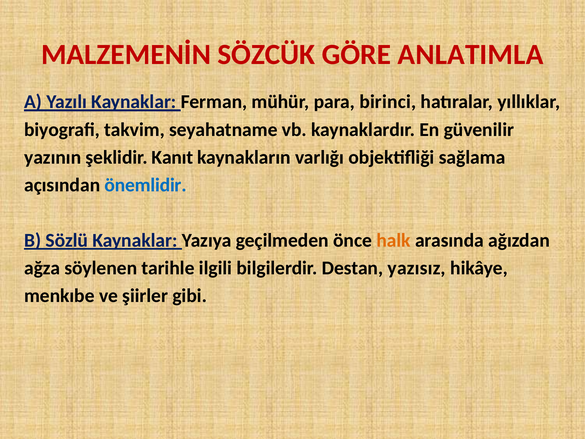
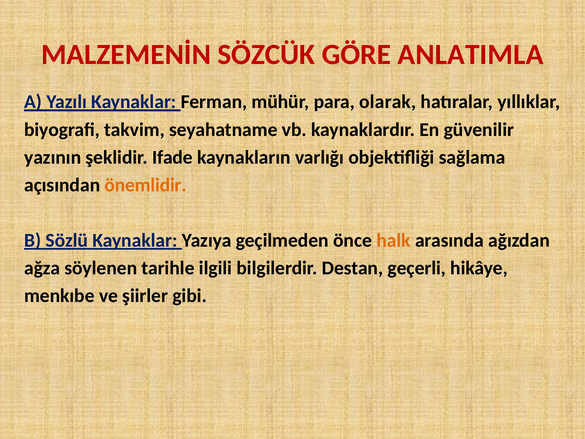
birinci: birinci -> olarak
Kanıt: Kanıt -> Ifade
önemlidir colour: blue -> orange
yazısız: yazısız -> geçerli
